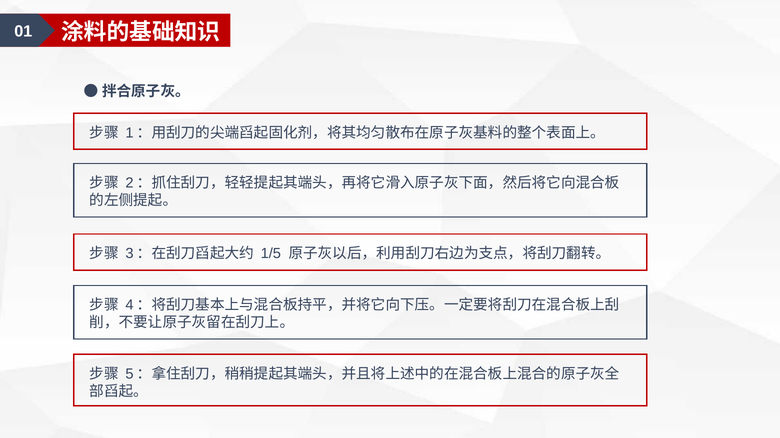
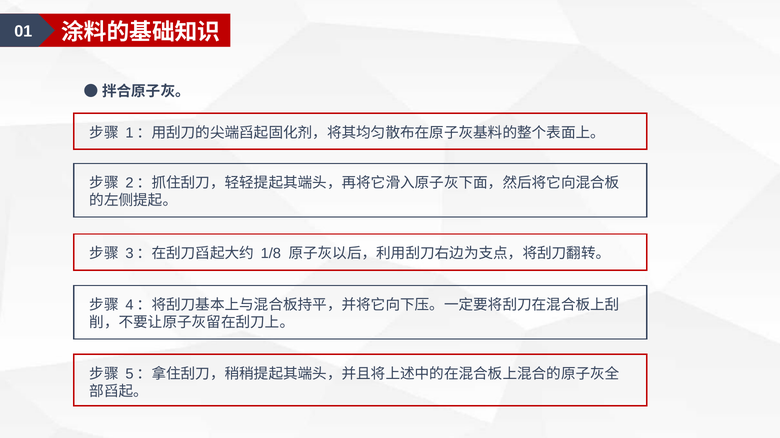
1/5: 1/5 -> 1/8
